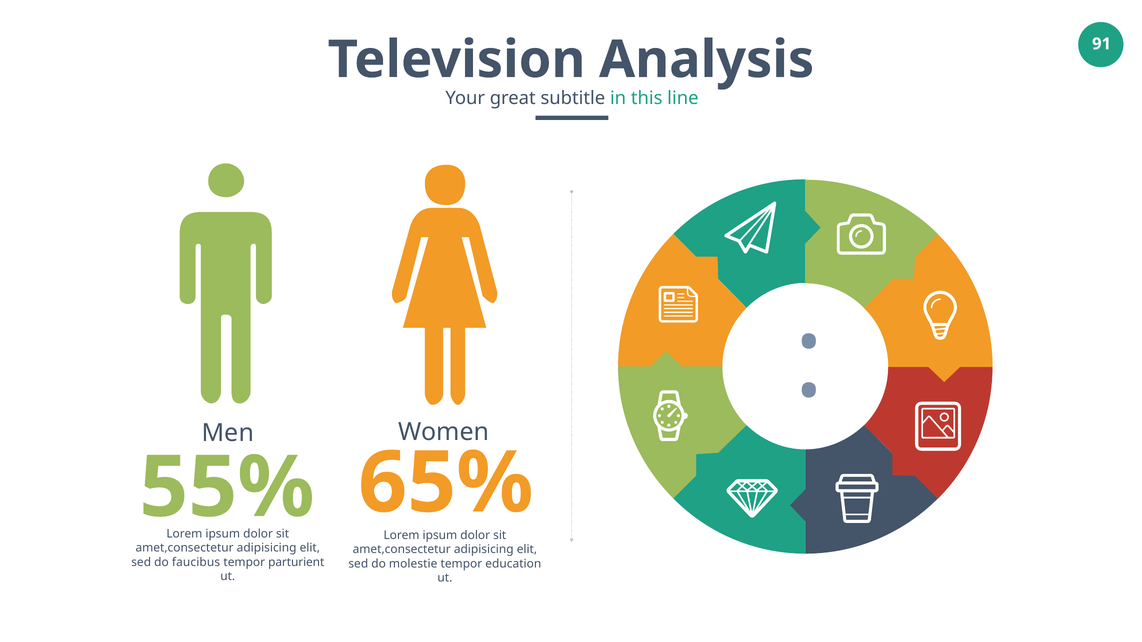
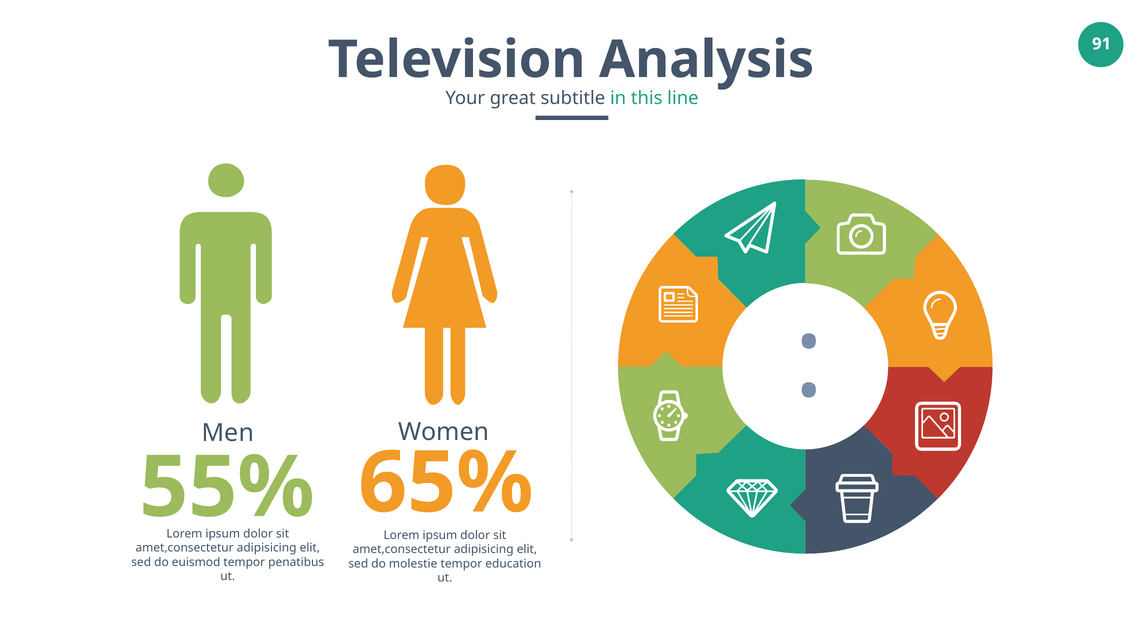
faucibus: faucibus -> euismod
parturient: parturient -> penatibus
